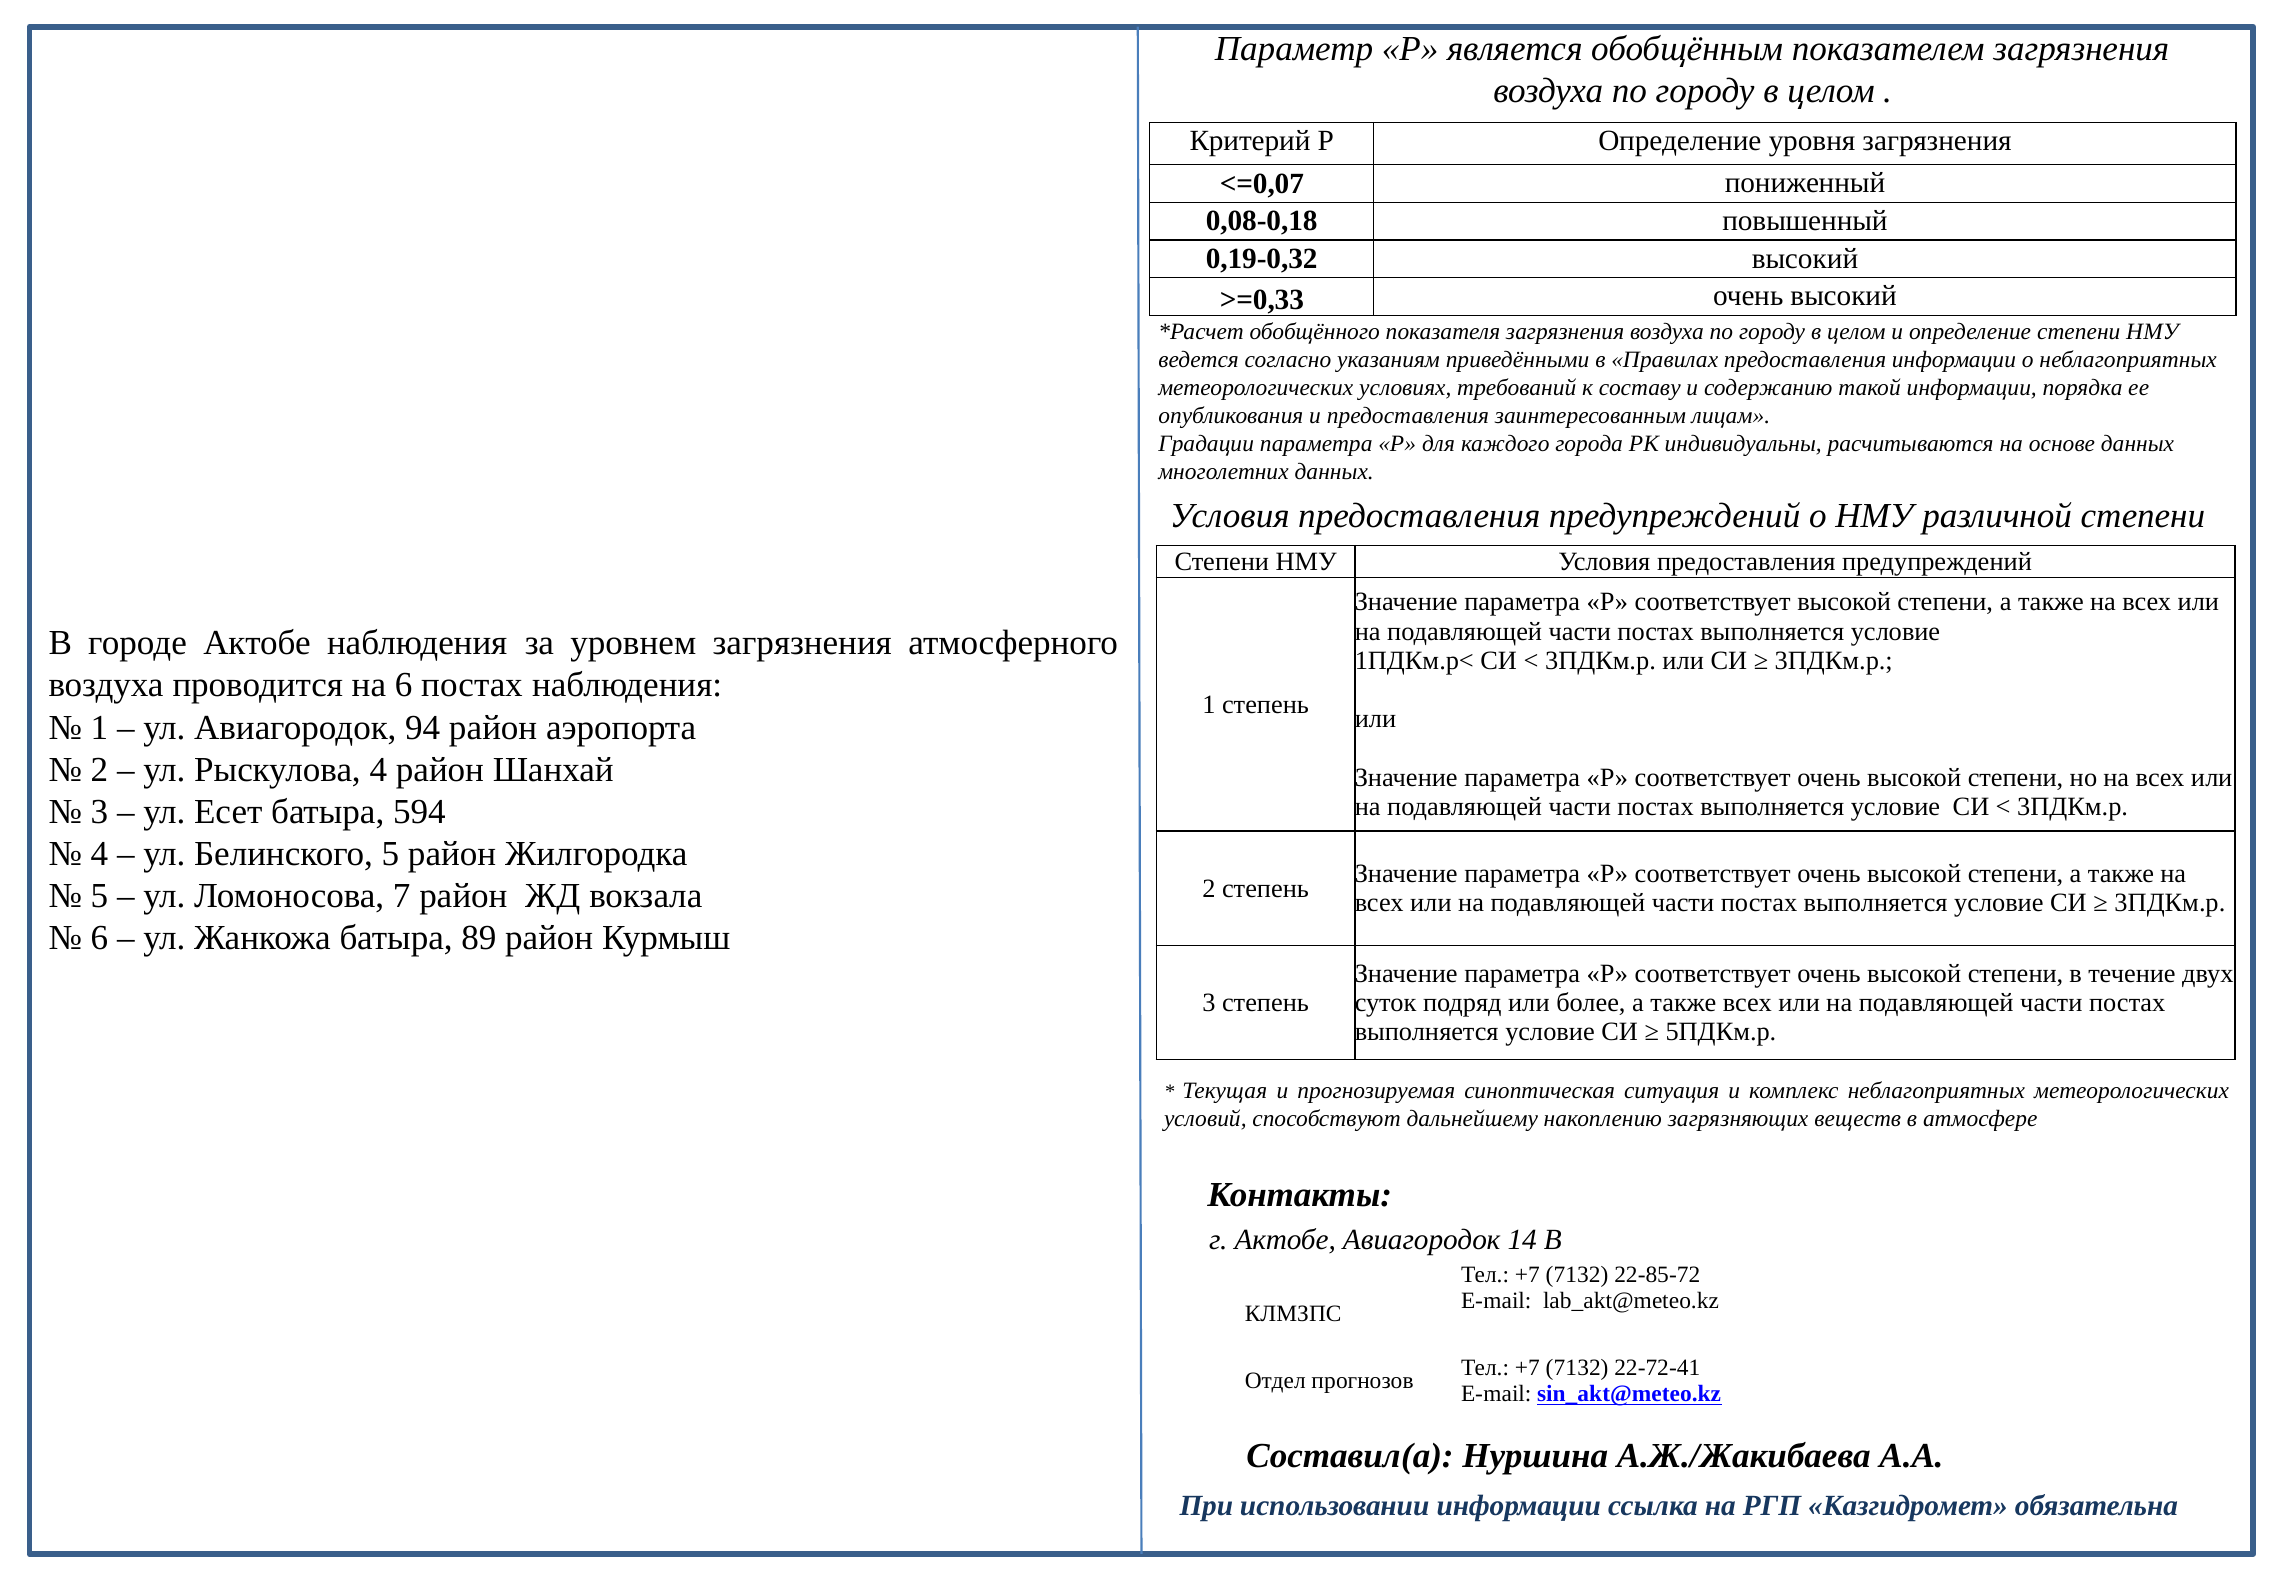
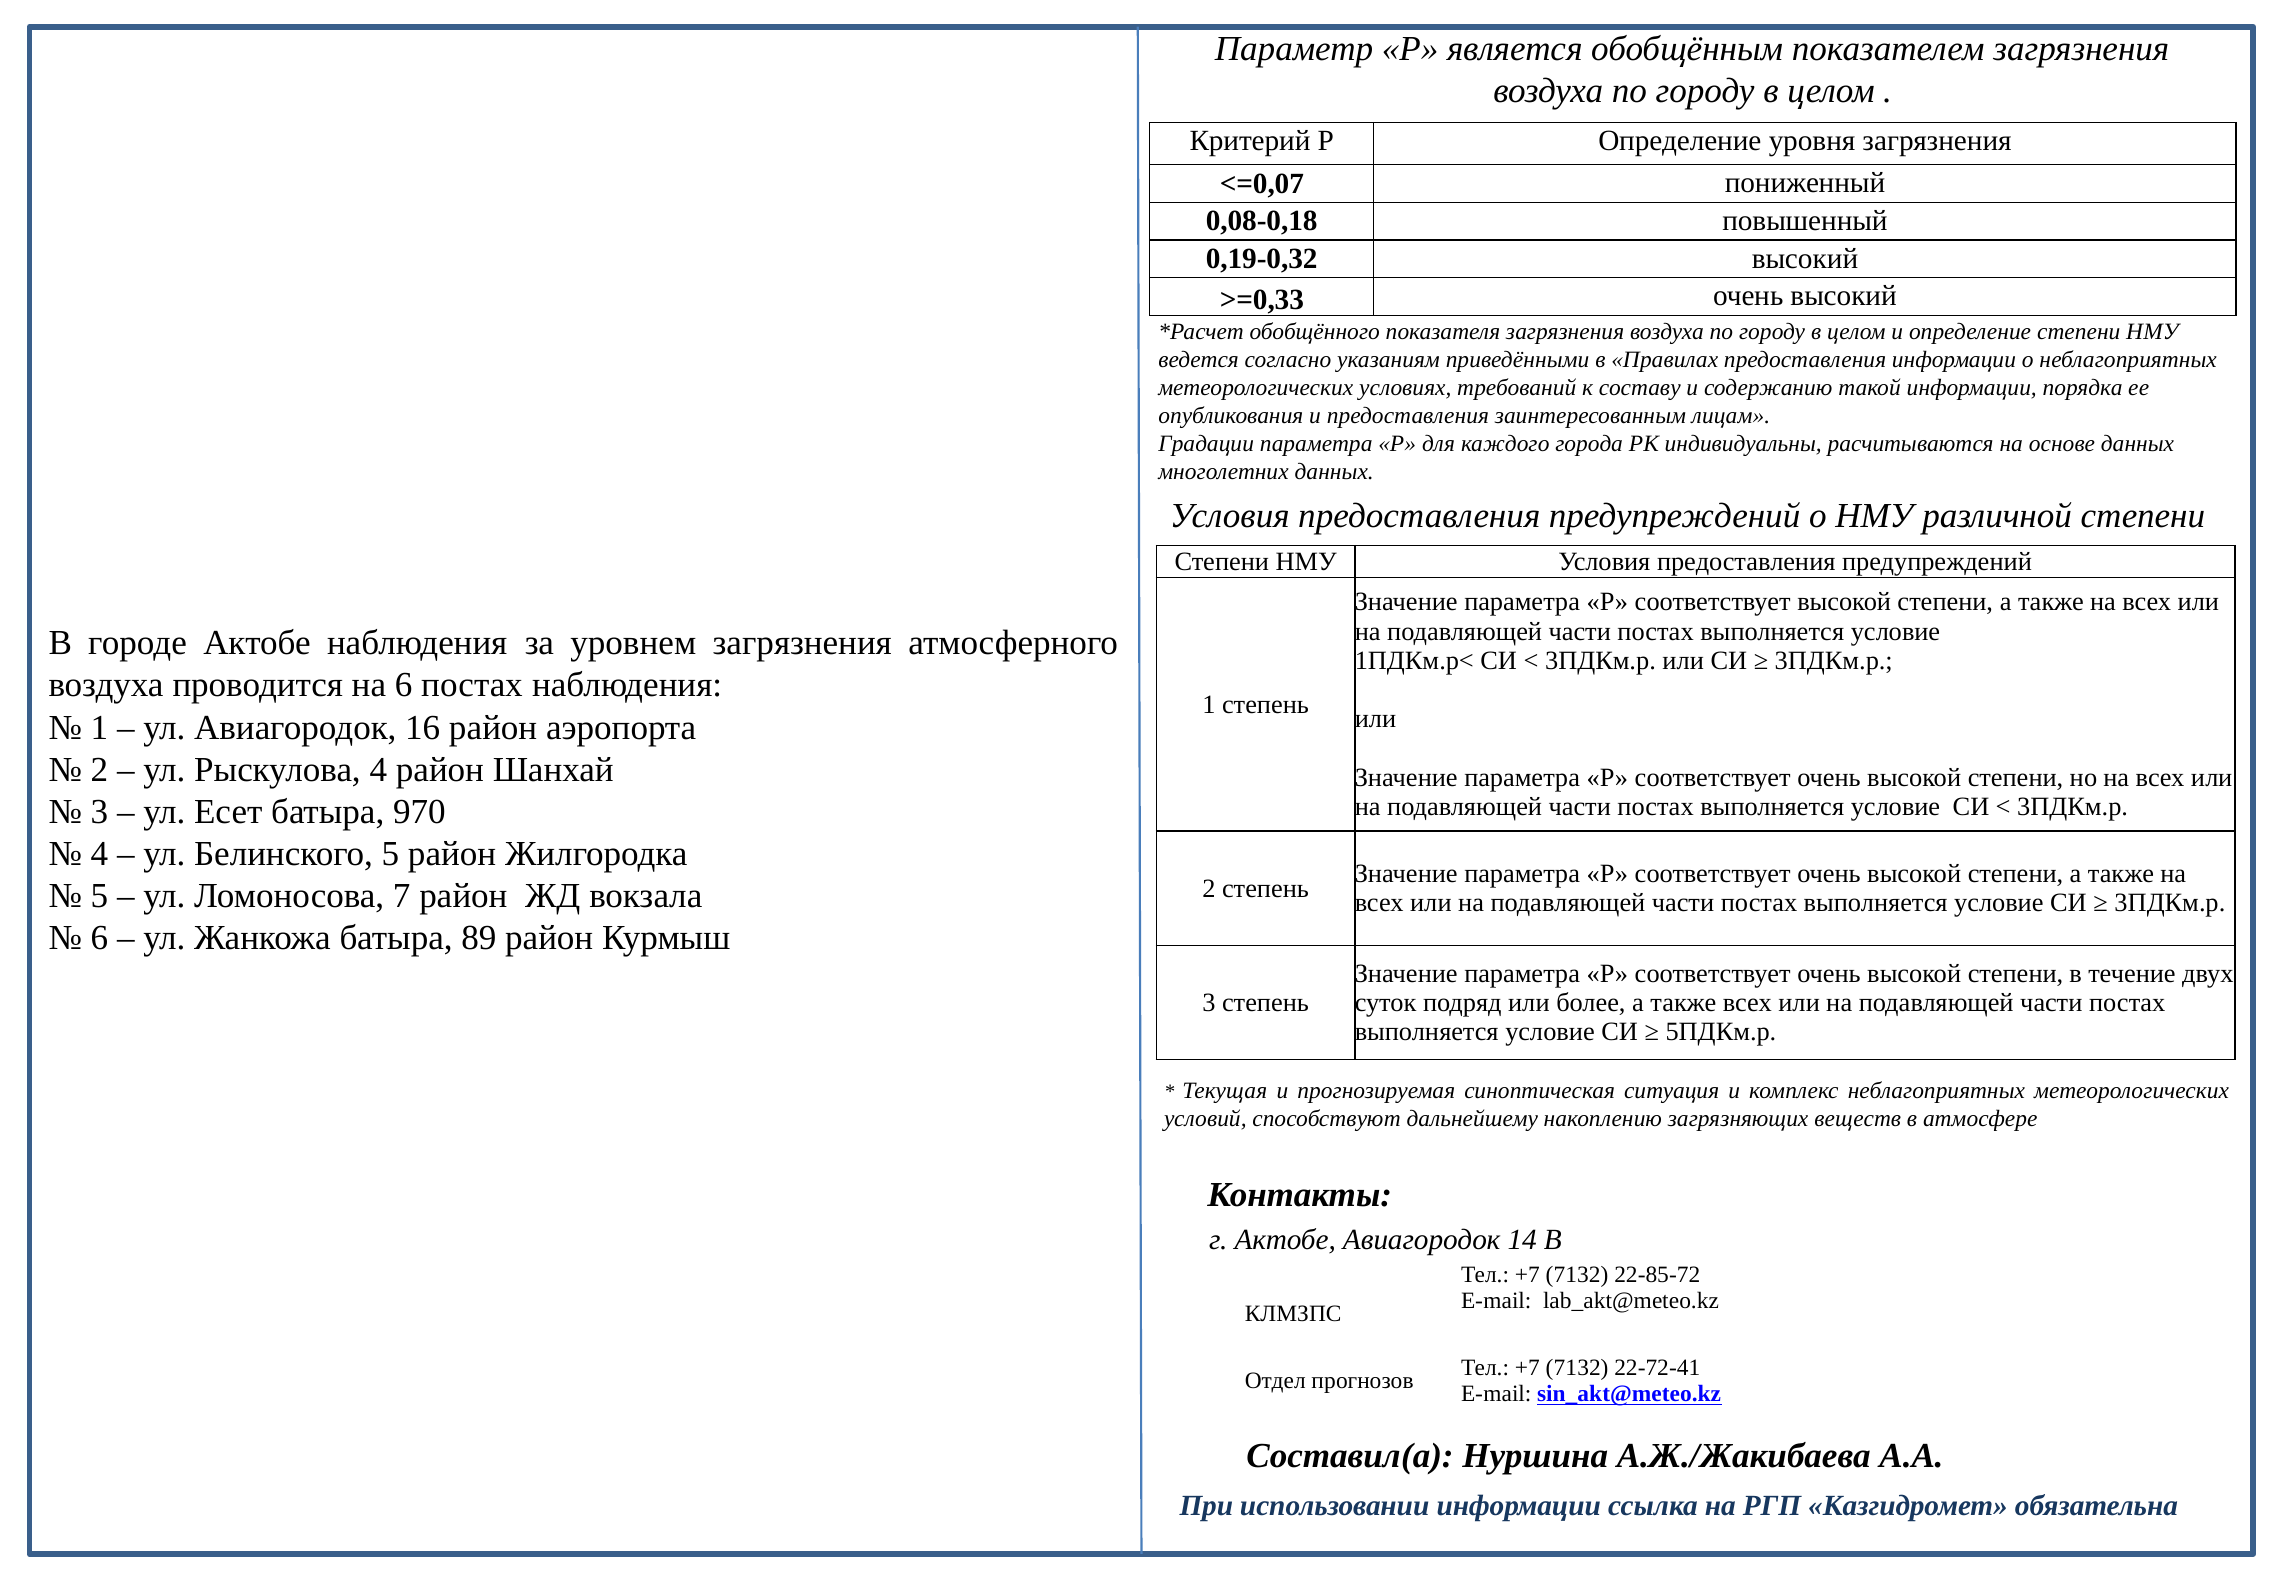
94: 94 -> 16
594: 594 -> 970
